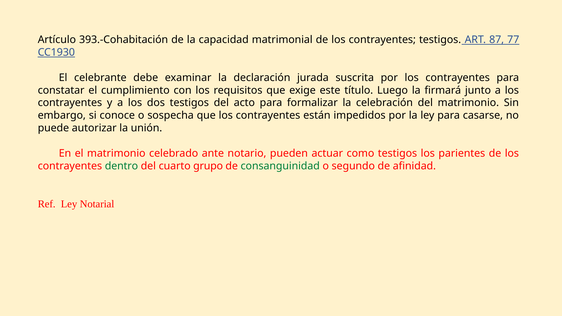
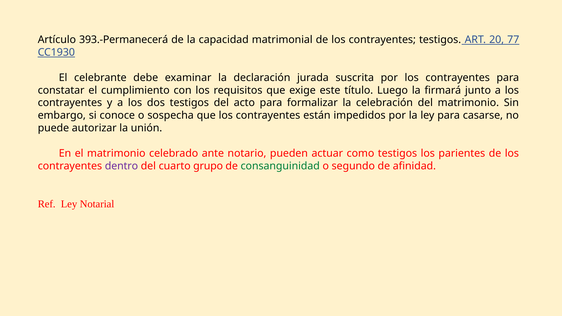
393.-Cohabitación: 393.-Cohabitación -> 393.-Permanecerá
87: 87 -> 20
dentro colour: green -> purple
